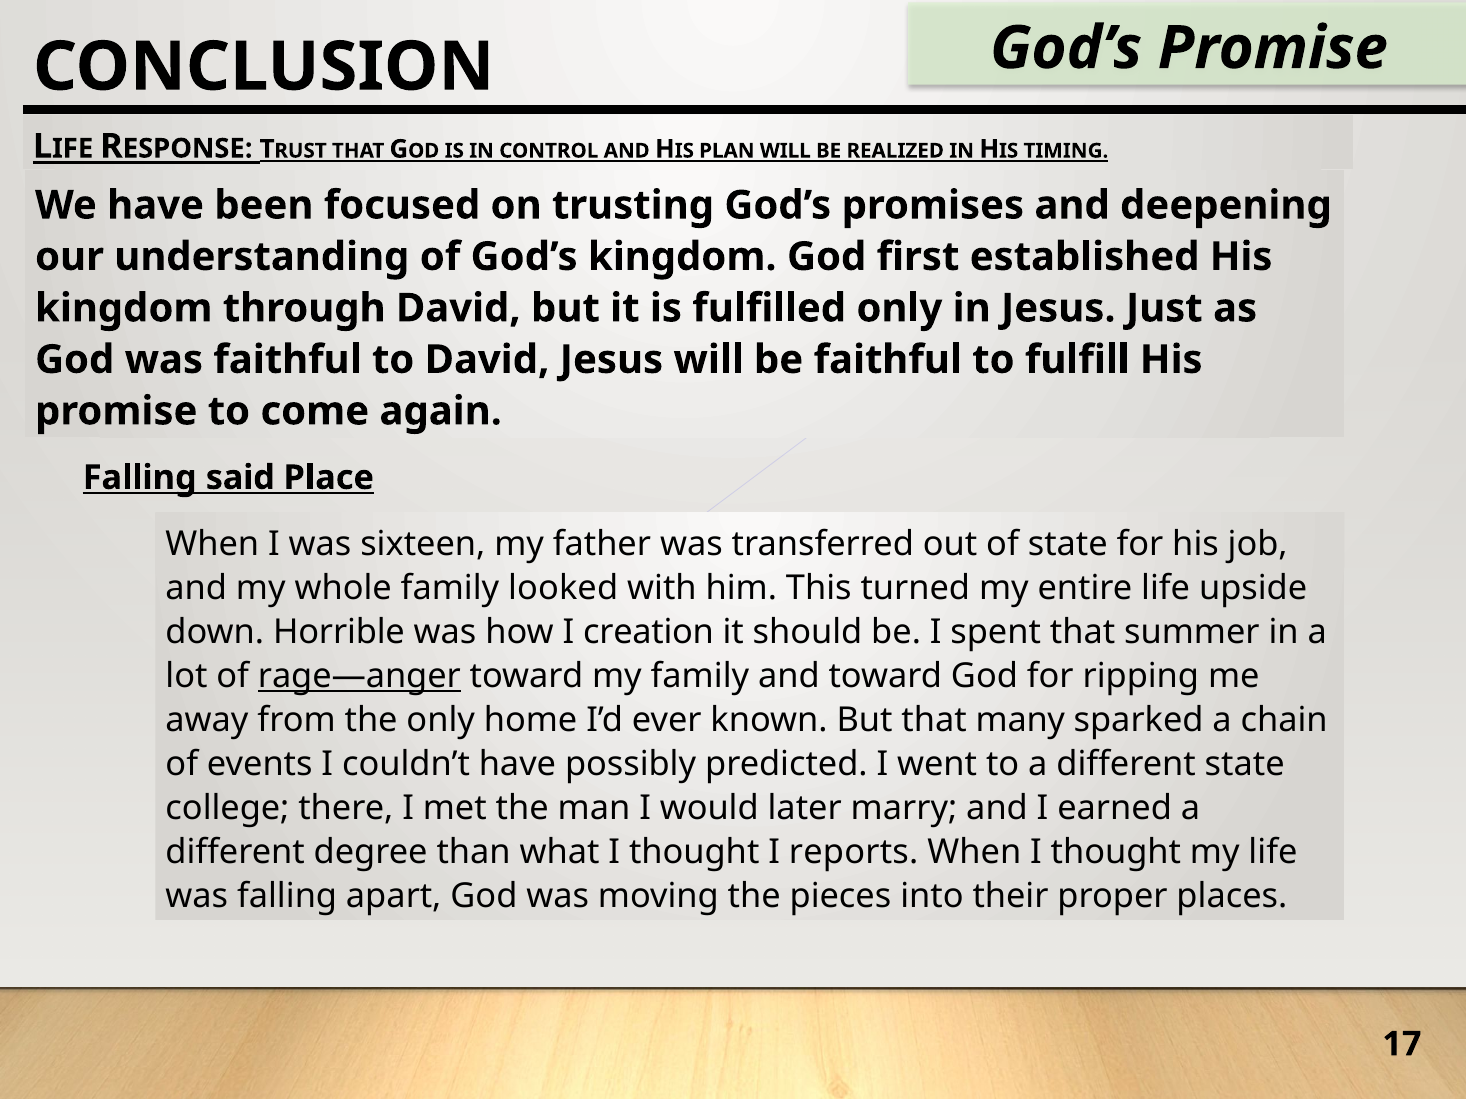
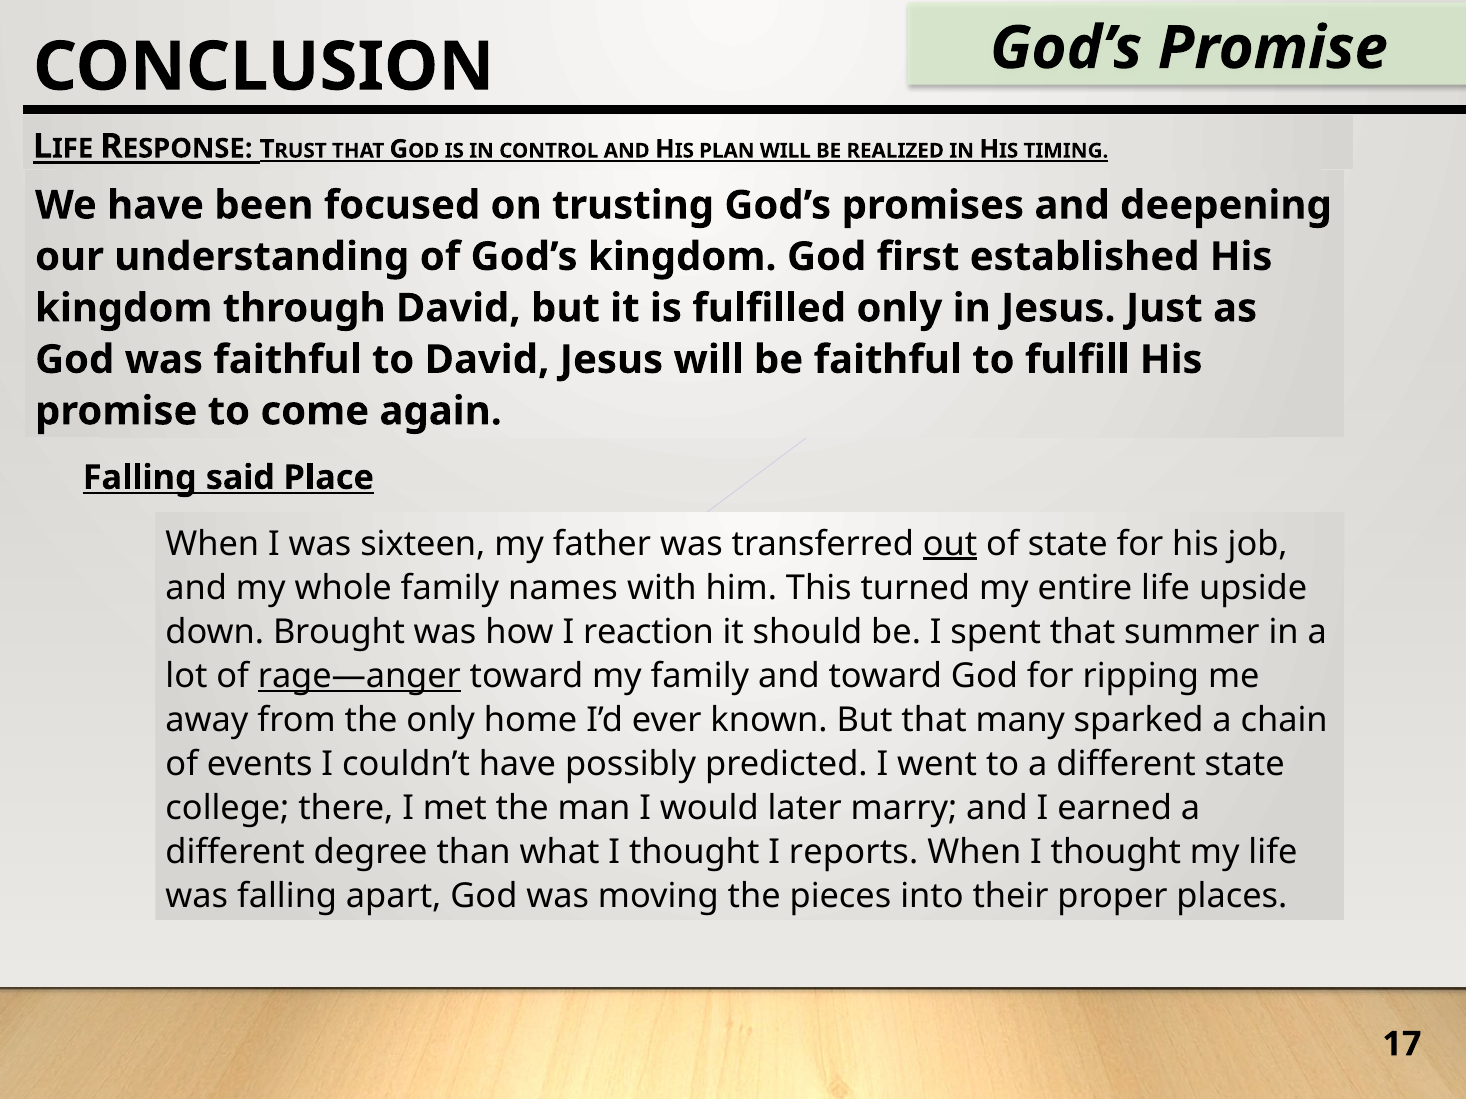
out underline: none -> present
looked: looked -> names
Horrible: Horrible -> Brought
creation: creation -> reaction
